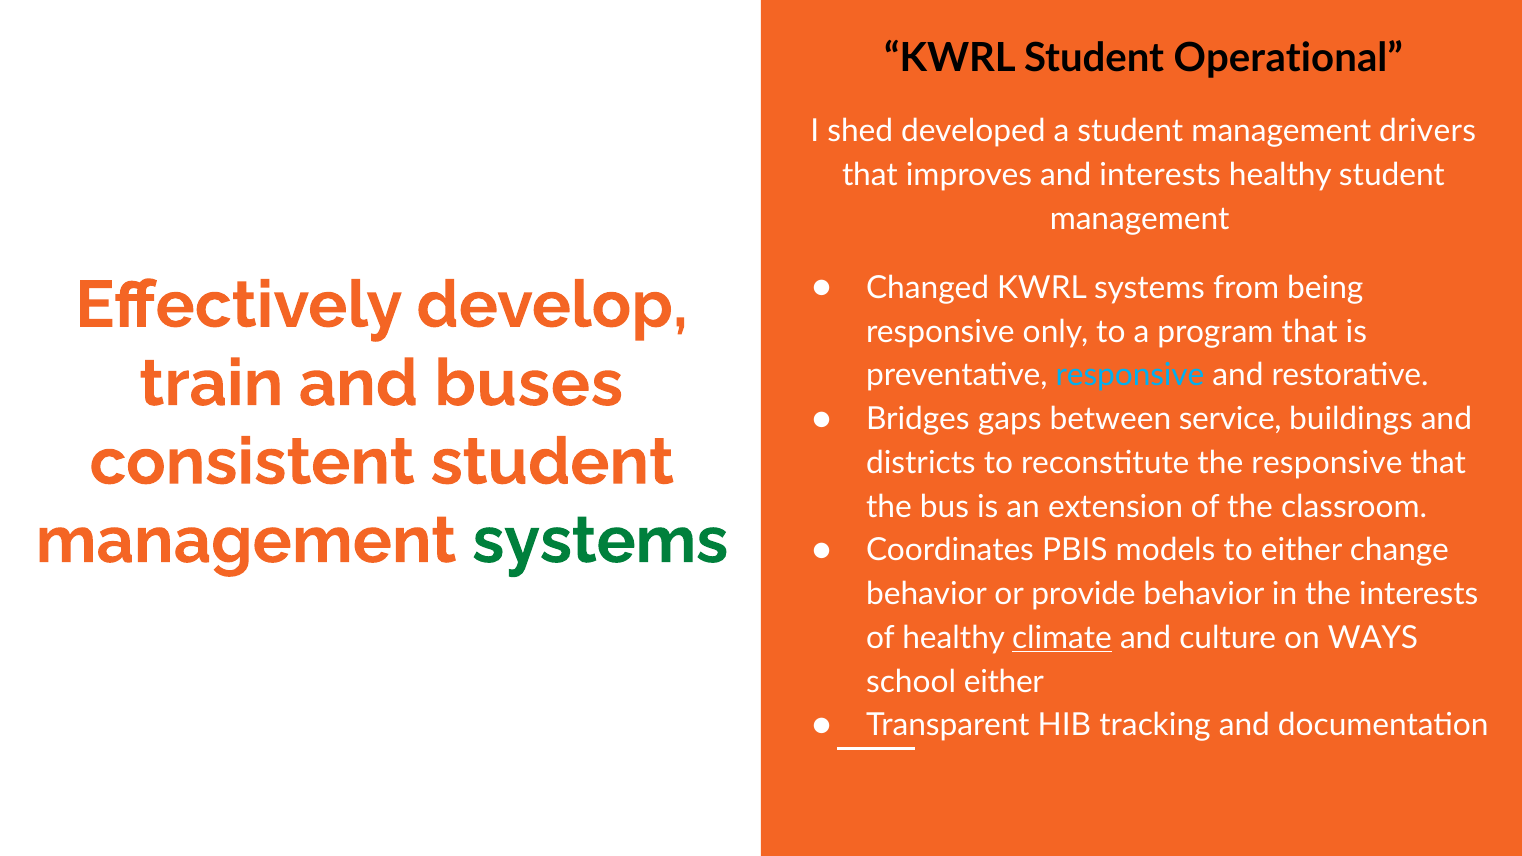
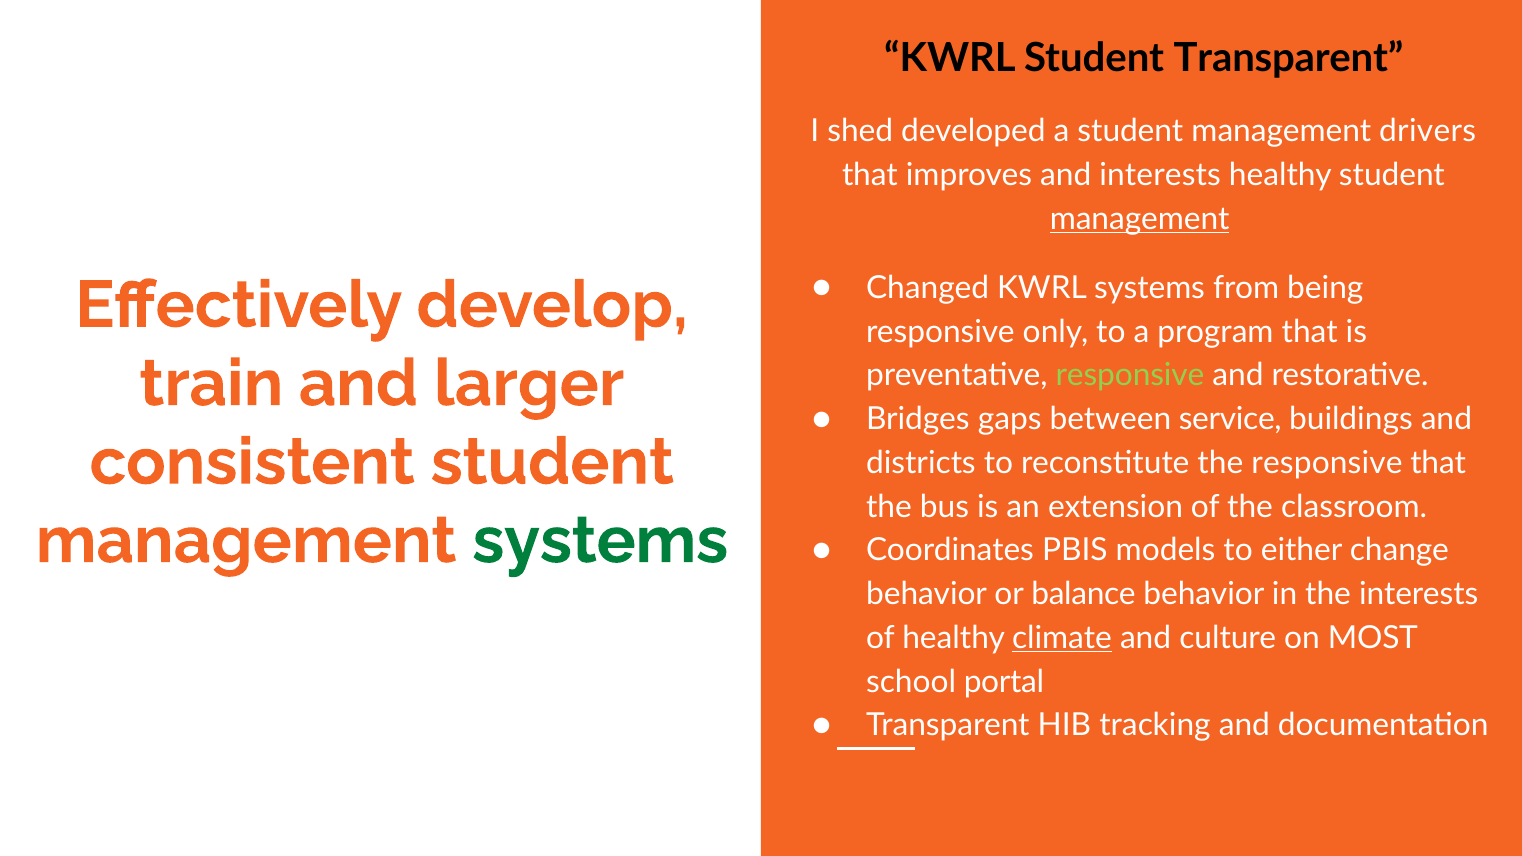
Student Operational: Operational -> Transparent
management at (1140, 219) underline: none -> present
buses: buses -> larger
responsive at (1130, 375) colour: light blue -> light green
provide: provide -> balance
WAYS: WAYS -> MOST
school either: either -> portal
